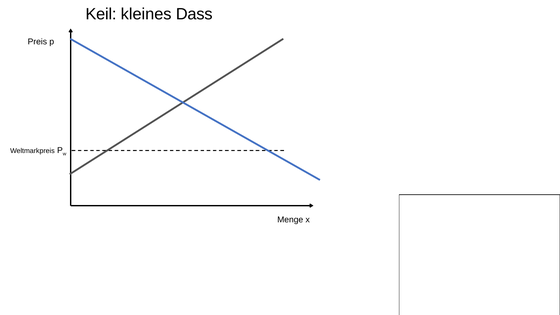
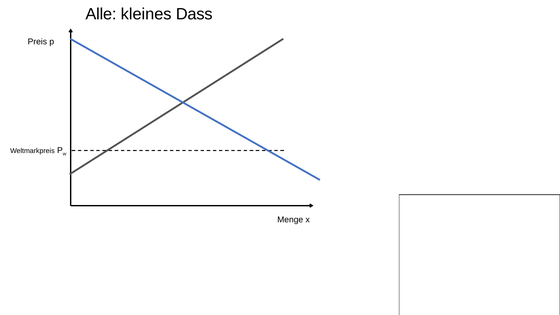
Keil: Keil -> Alle
